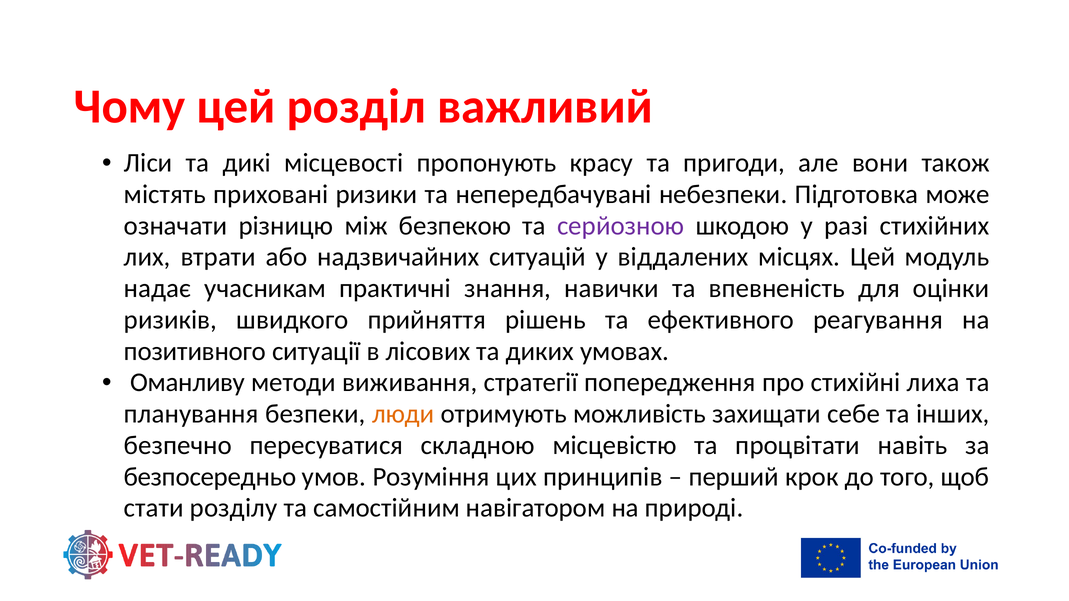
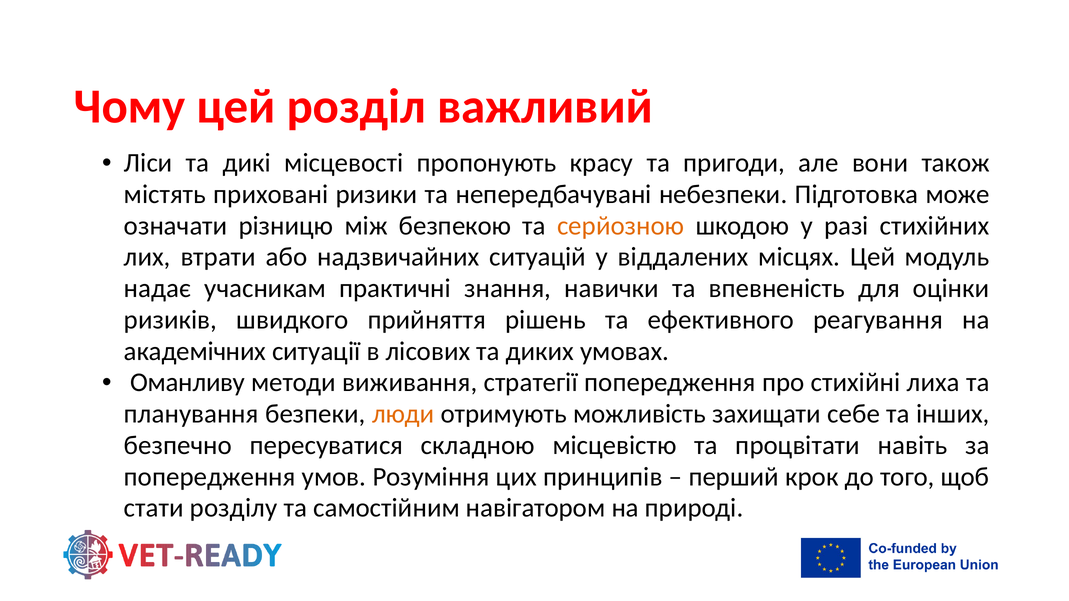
серйозною colour: purple -> orange
позитивного: позитивного -> академічних
безпосередньо at (210, 477): безпосередньо -> попередження
